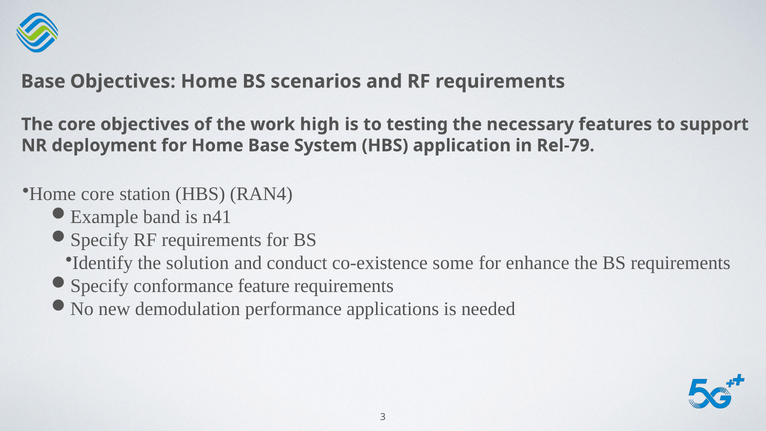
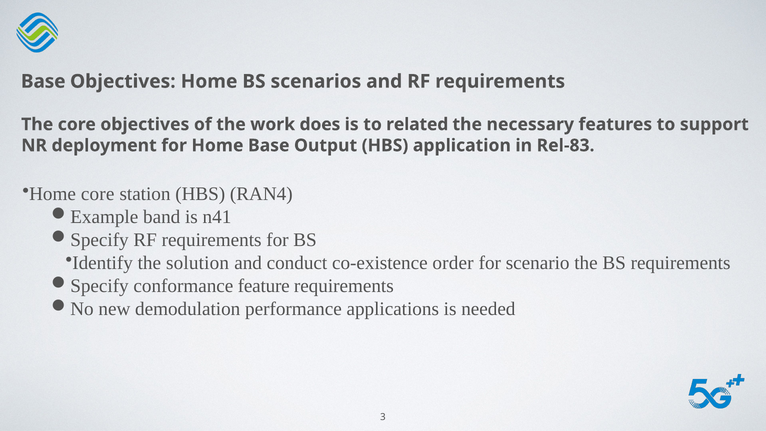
high: high -> does
testing: testing -> related
System: System -> Output
Rel-79: Rel-79 -> Rel-83
some: some -> order
enhance: enhance -> scenario
